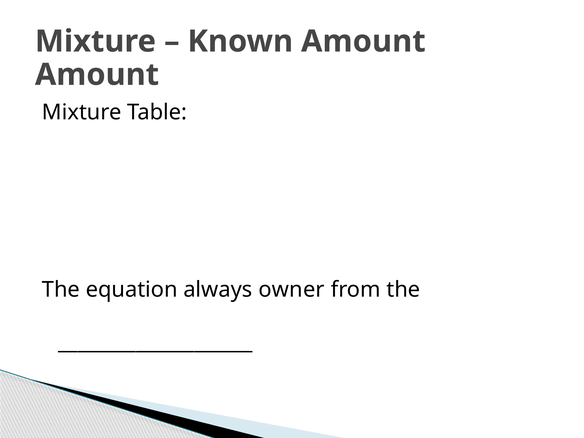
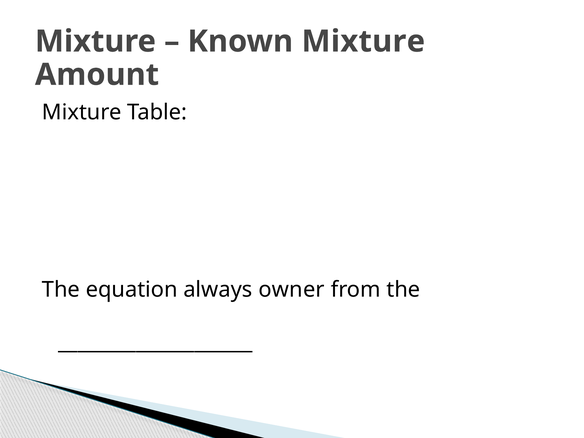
Known Amount: Amount -> Mixture
